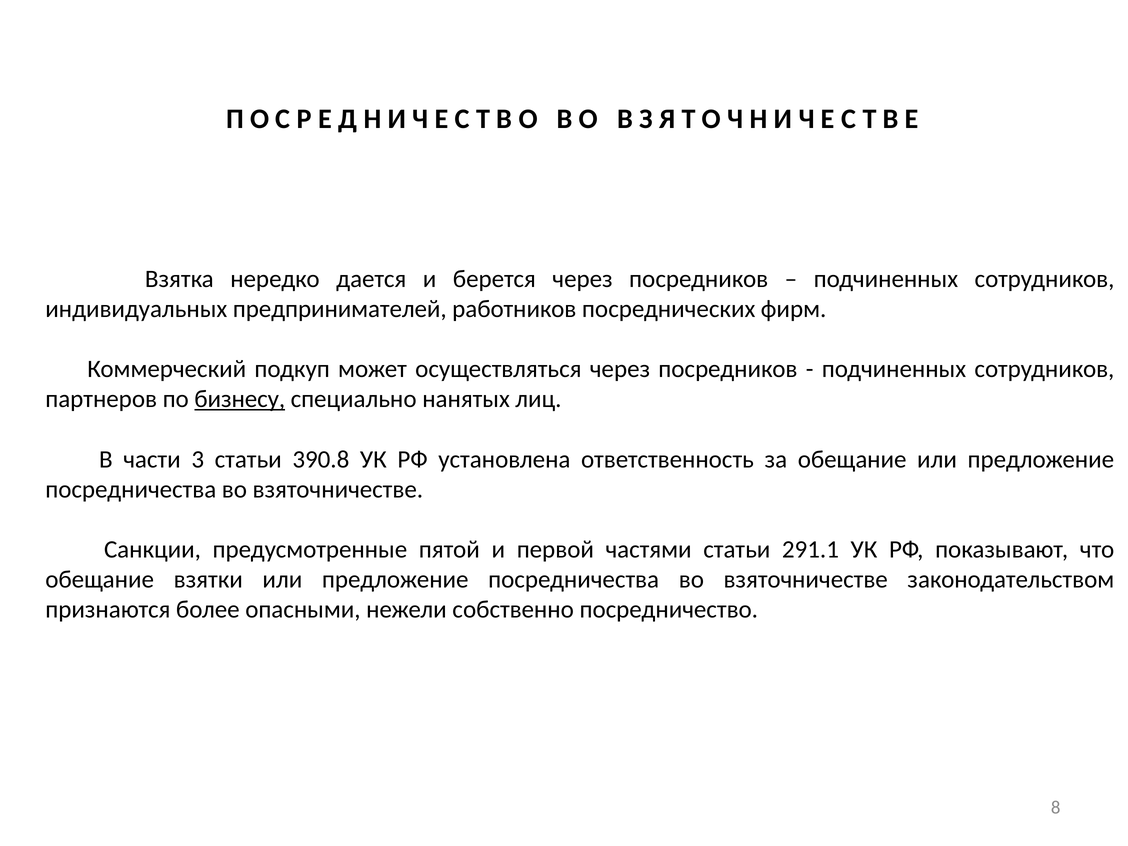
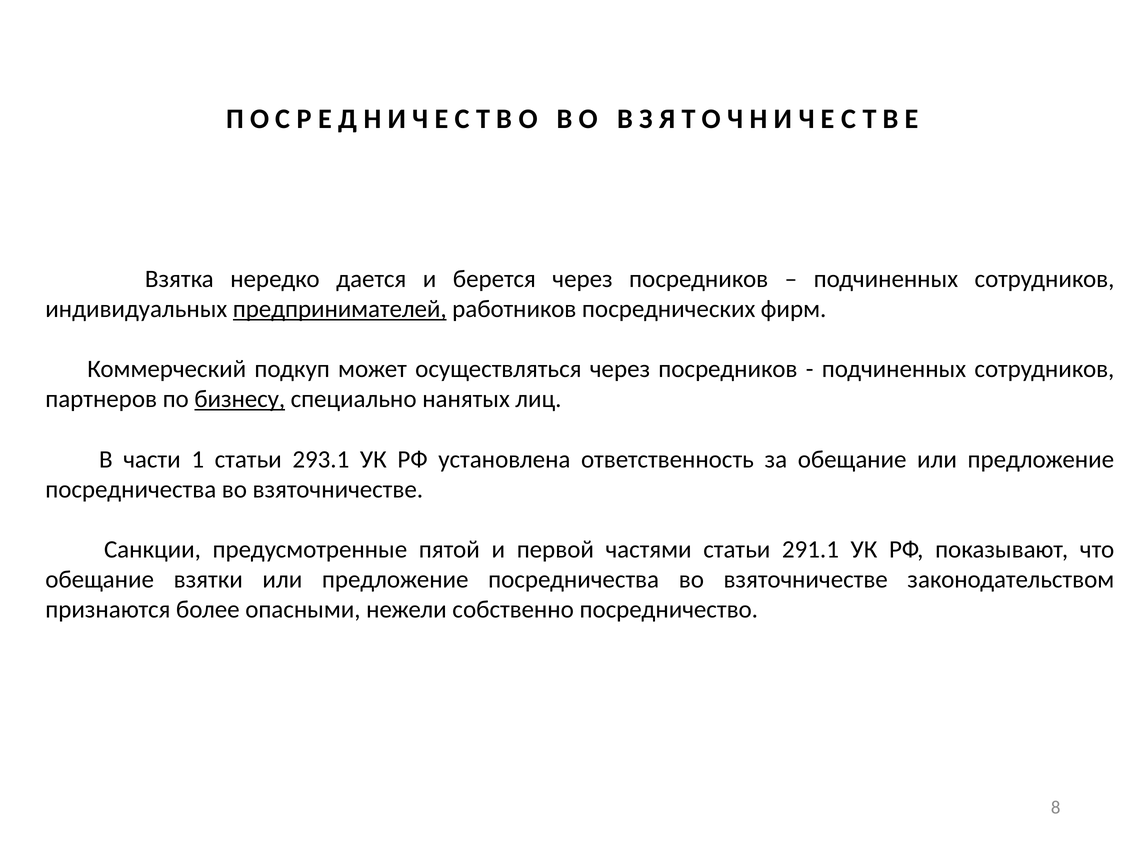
предпринимателей underline: none -> present
3: 3 -> 1
390.8: 390.8 -> 293.1
